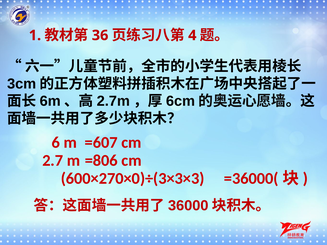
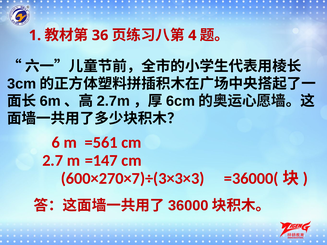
=607: =607 -> =561
=806: =806 -> =147
600×270×0)÷(3×3×3: 600×270×0)÷(3×3×3 -> 600×270×7)÷(3×3×3
